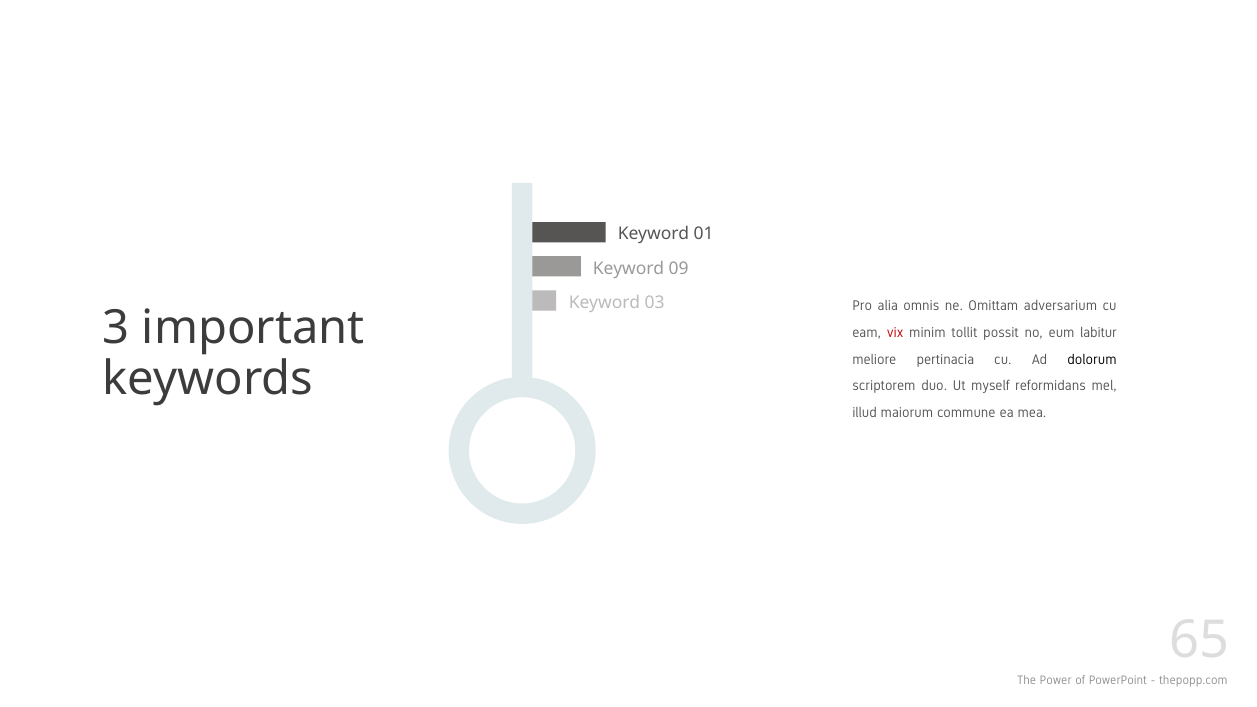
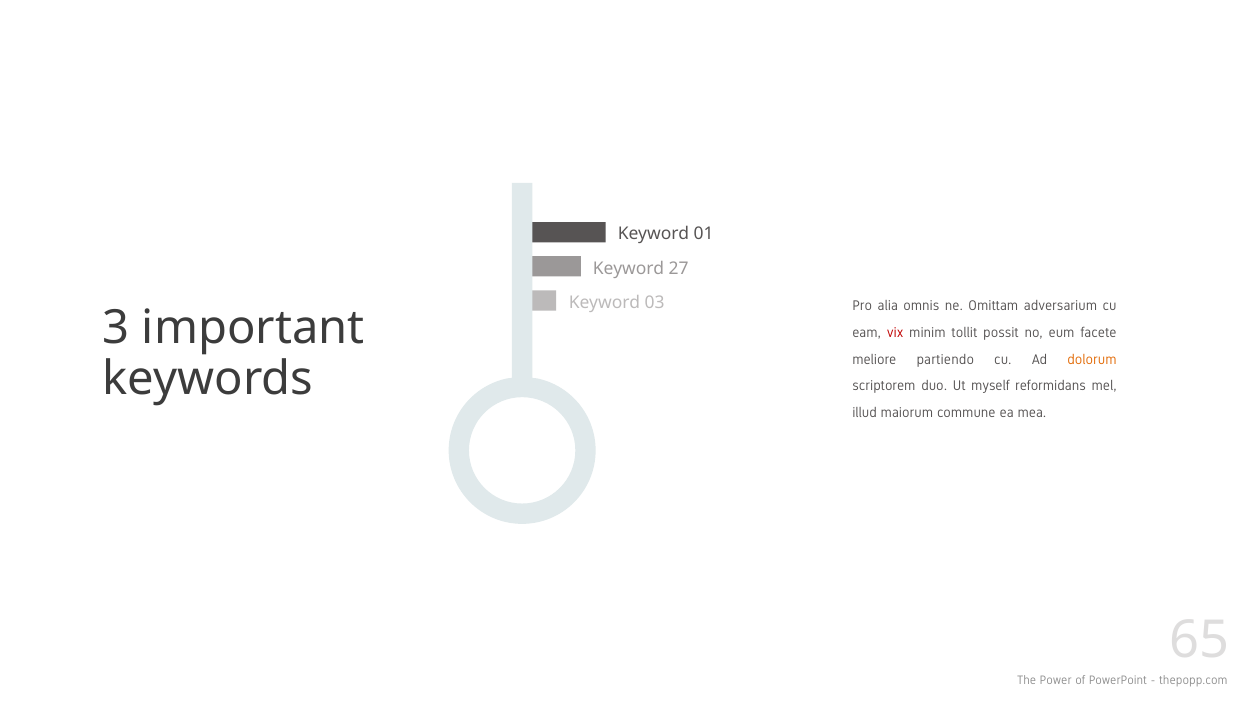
09: 09 -> 27
labitur: labitur -> facete
pertinacia: pertinacia -> partiendo
dolorum colour: black -> orange
